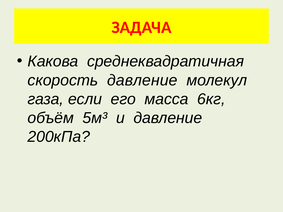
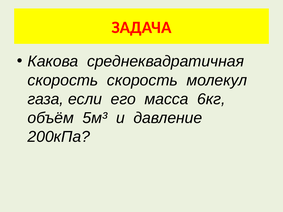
скорость давление: давление -> скорость
